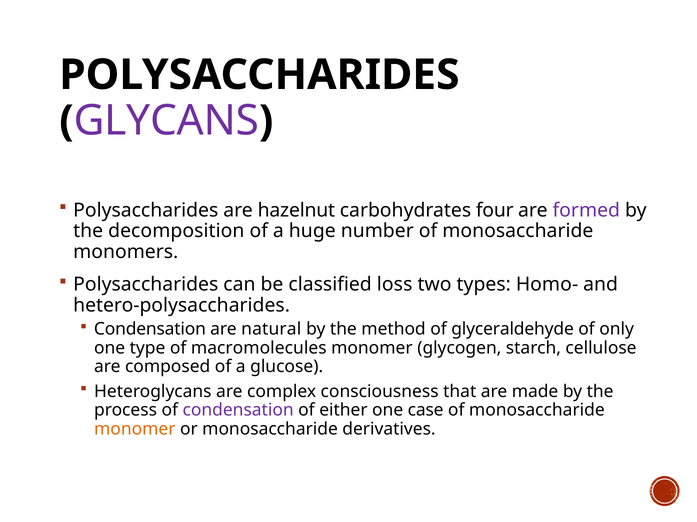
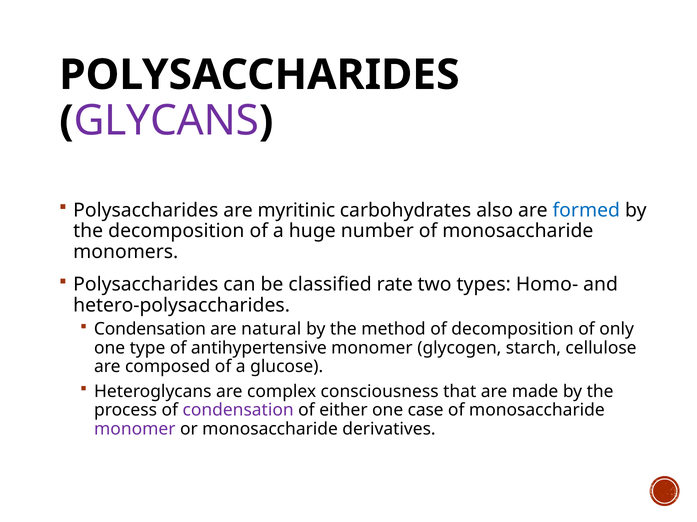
hazelnut: hazelnut -> myritinic
four: four -> also
formed colour: purple -> blue
loss: loss -> rate
of glyceraldehyde: glyceraldehyde -> decomposition
macromolecules: macromolecules -> antihypertensive
monomer at (135, 429) colour: orange -> purple
